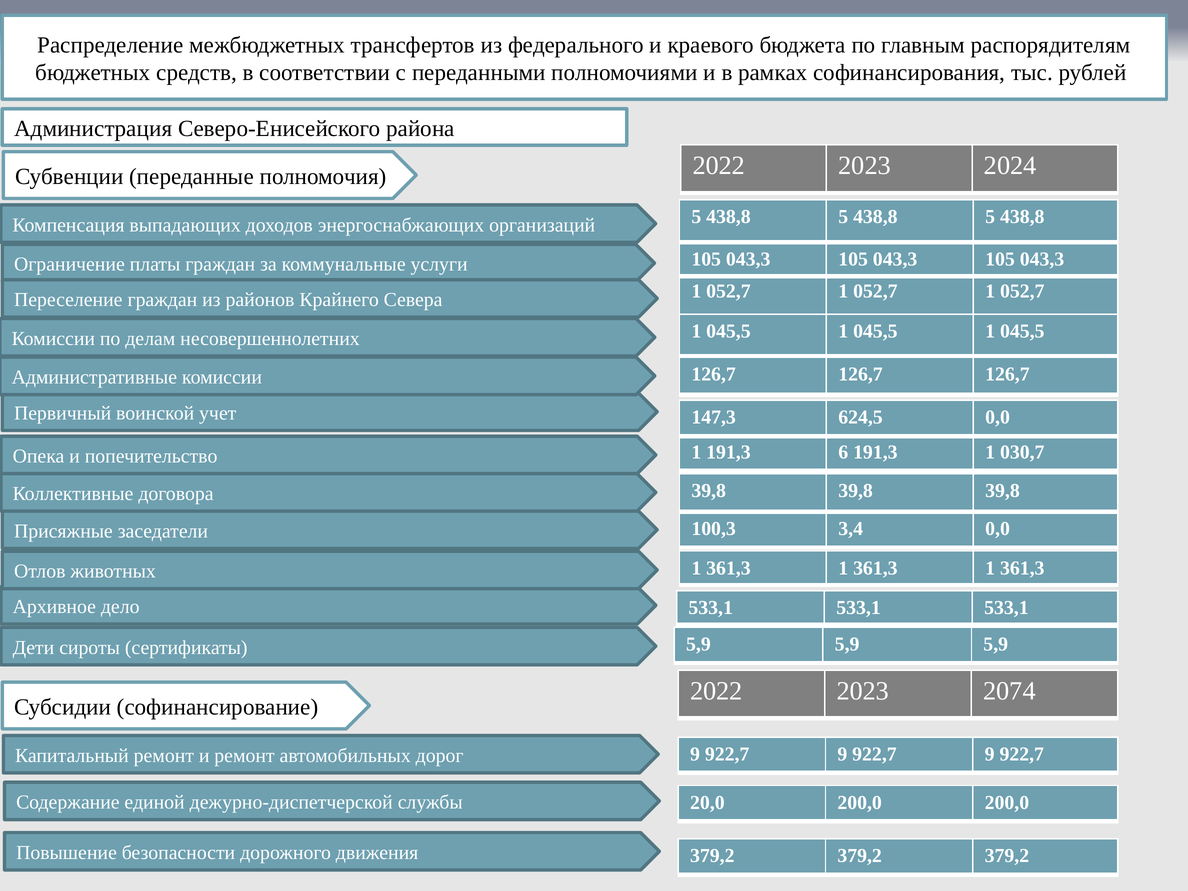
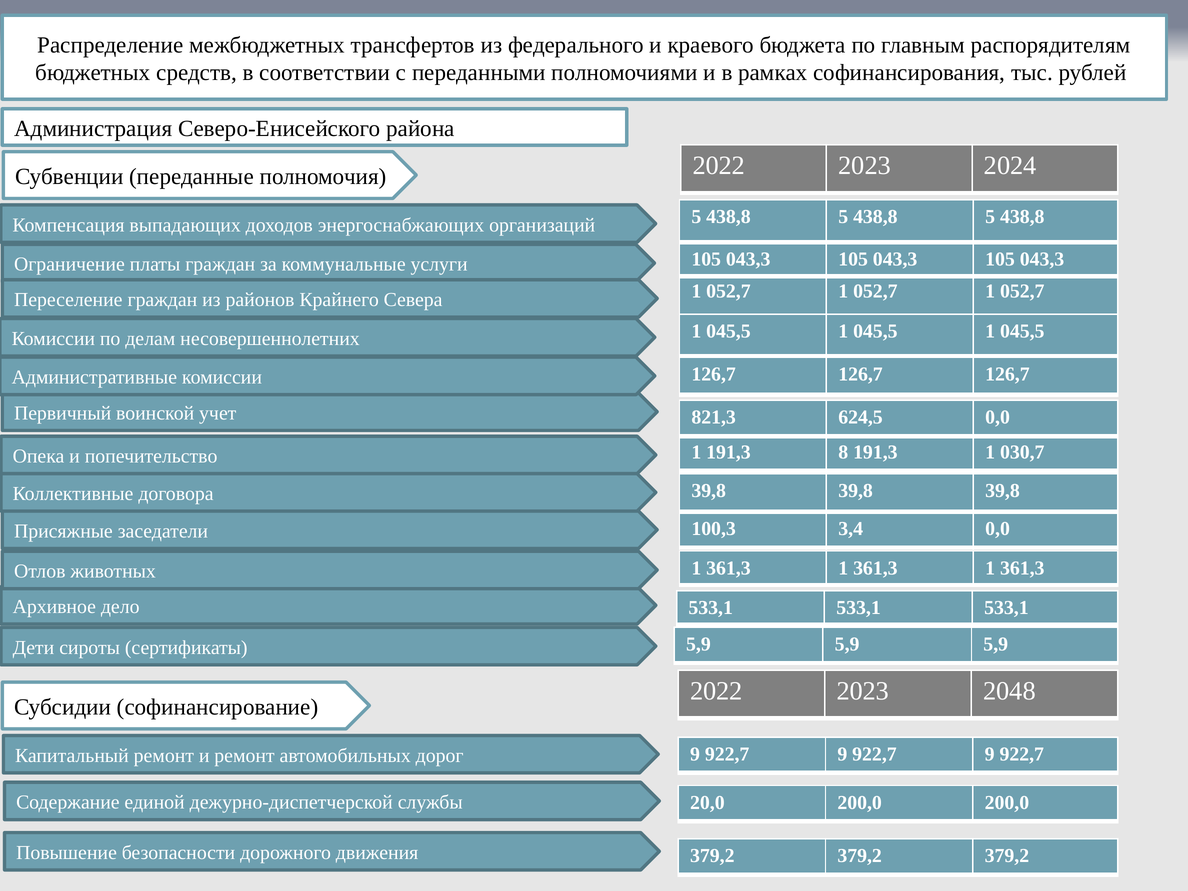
147,3: 147,3 -> 821,3
6: 6 -> 8
2074: 2074 -> 2048
